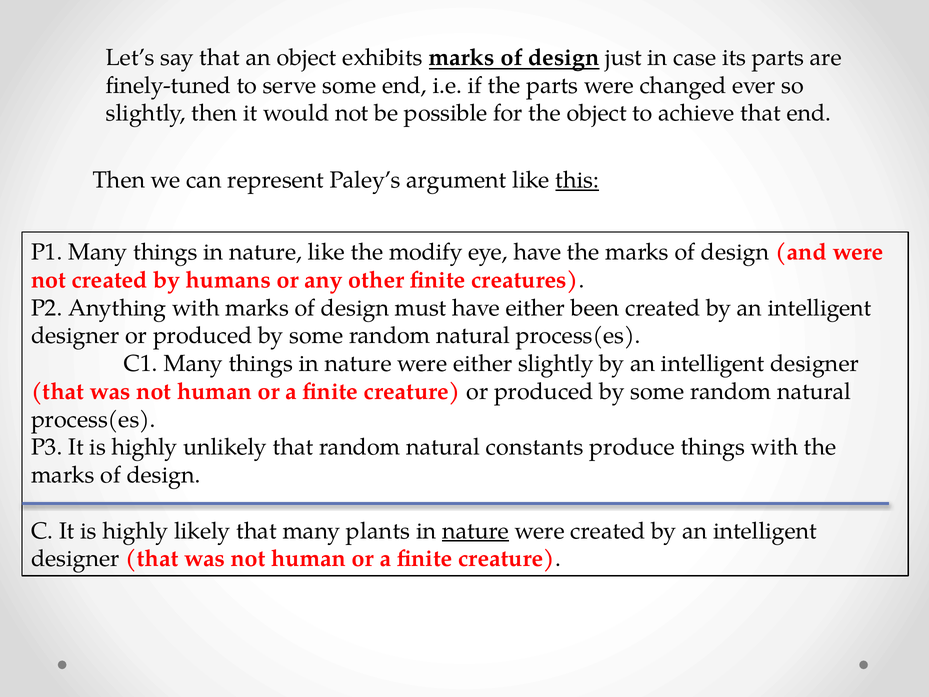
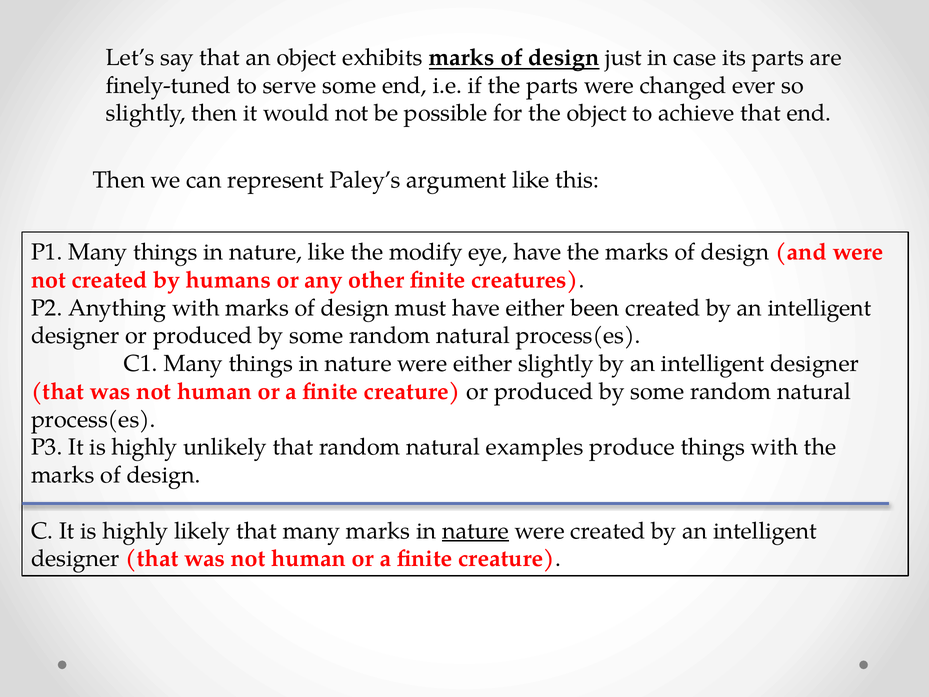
this underline: present -> none
constants: constants -> examples
many plants: plants -> marks
